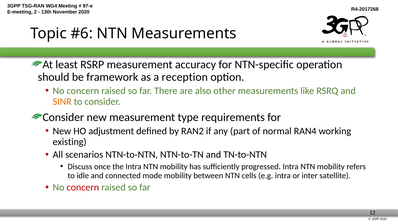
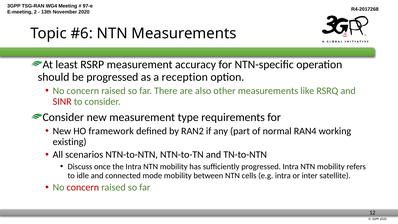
be framework: framework -> progressed
SINR colour: orange -> red
adjustment: adjustment -> framework
